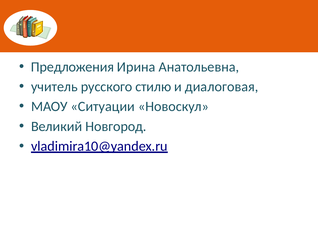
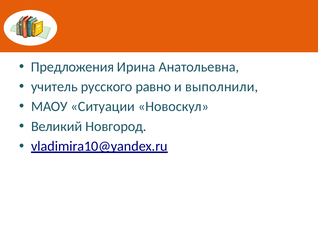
стилю: стилю -> равно
диалоговая: диалоговая -> выполнили
